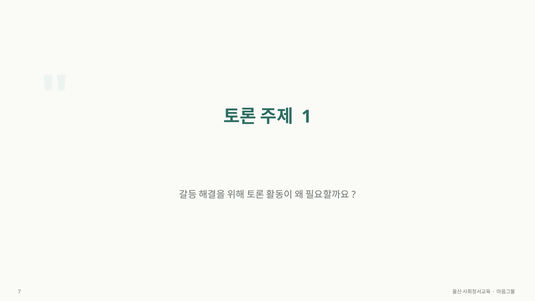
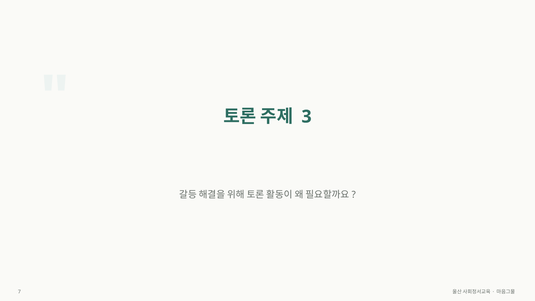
1: 1 -> 3
